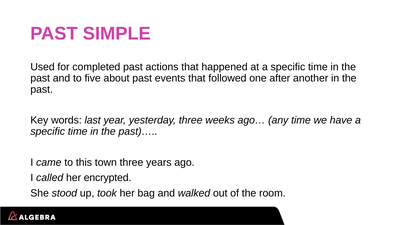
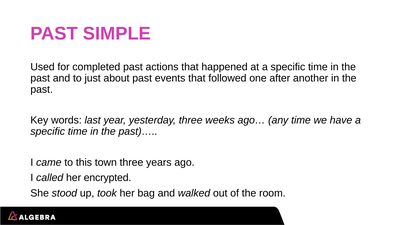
five: five -> just
